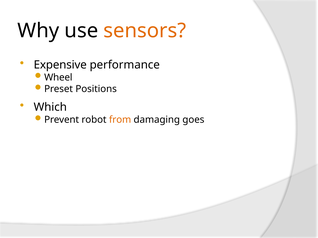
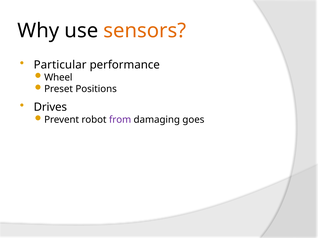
Expensive: Expensive -> Particular
Which: Which -> Drives
from colour: orange -> purple
